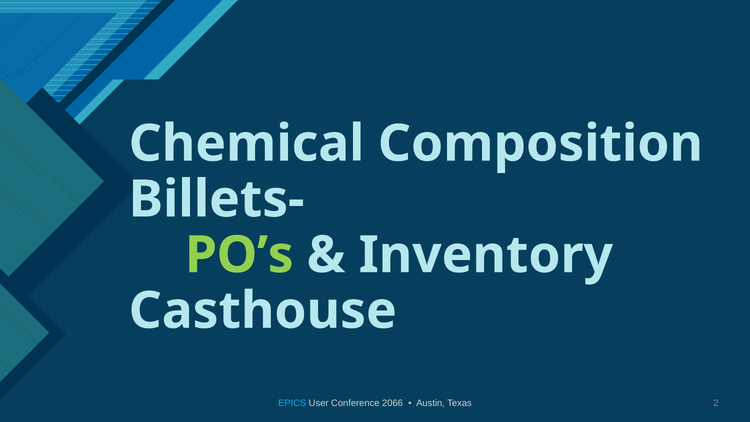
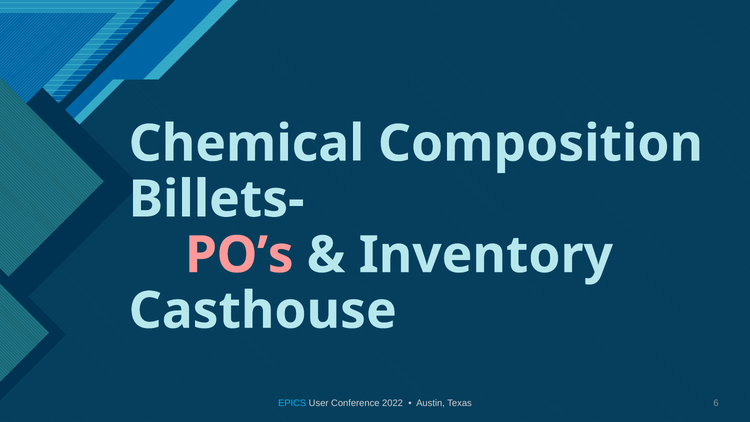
PO’s colour: light green -> pink
2066: 2066 -> 2022
2: 2 -> 6
